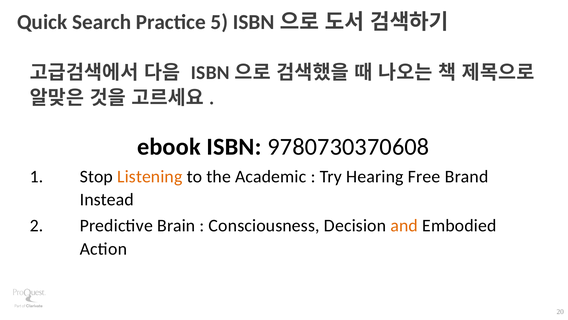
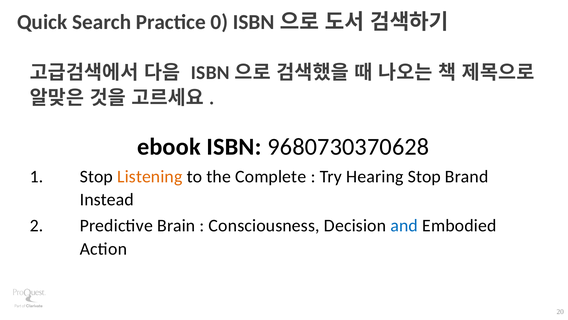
5: 5 -> 0
9780730370608: 9780730370608 -> 9680730370628
Academic: Academic -> Complete
Hearing Free: Free -> Stop
and colour: orange -> blue
